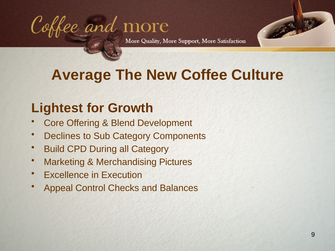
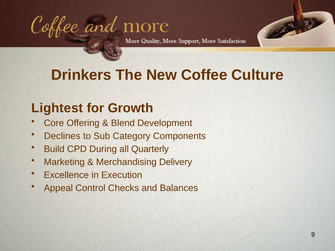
Average: Average -> Drinkers
all Category: Category -> Quarterly
Pictures: Pictures -> Delivery
